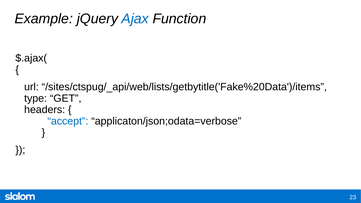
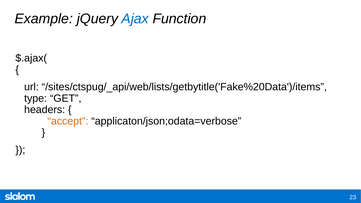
accept colour: blue -> orange
